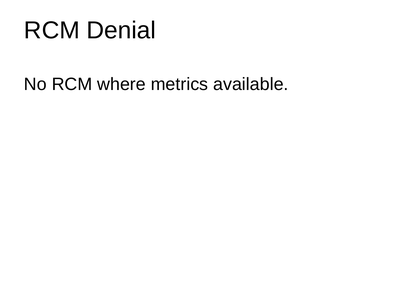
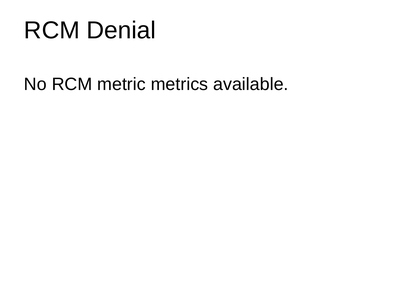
where: where -> metric
